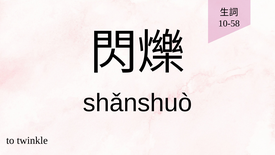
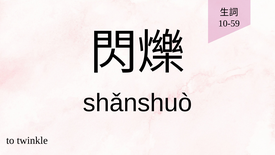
10-58: 10-58 -> 10-59
